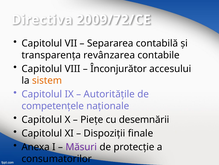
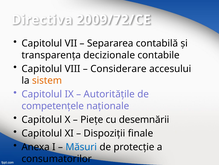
revânzarea: revânzarea -> decizionale
Înconjurător: Înconjurător -> Considerare
Măsuri colour: purple -> blue
